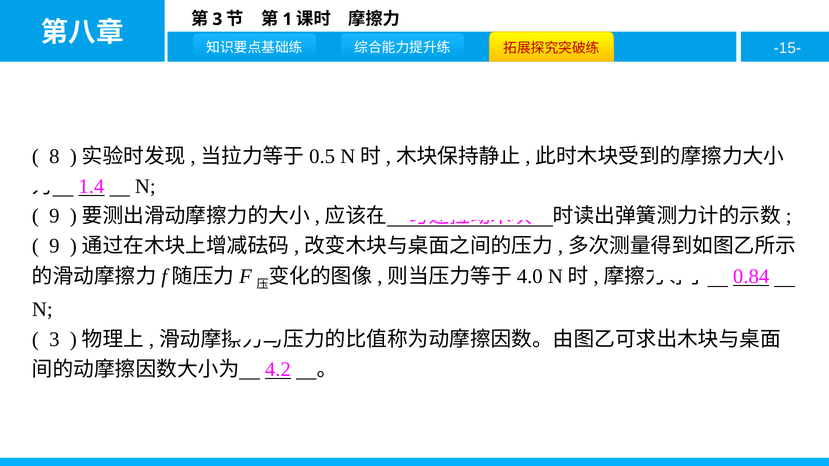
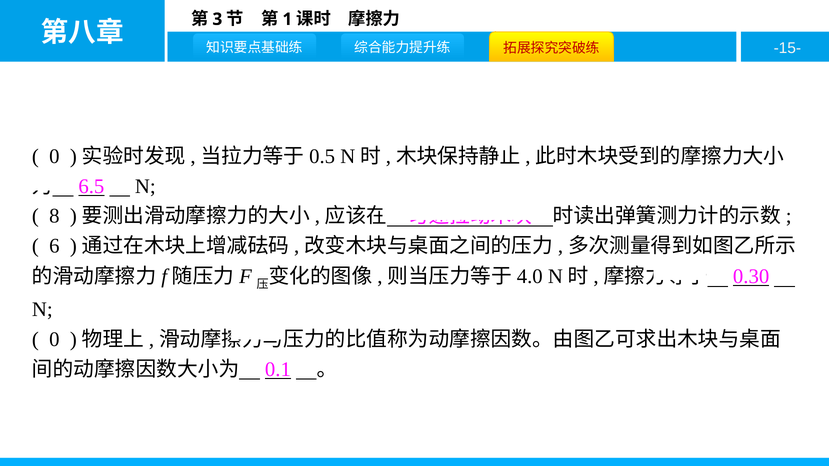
8 at (54, 157): 8 -> 0
1.4: 1.4 -> 6.5
9 at (54, 216): 9 -> 8
9 at (54, 246): 9 -> 6
0.84: 0.84 -> 0.30
3 at (54, 340): 3 -> 0
4.2: 4.2 -> 0.1
